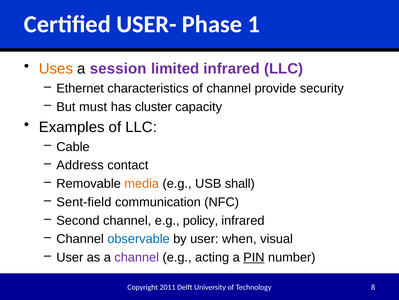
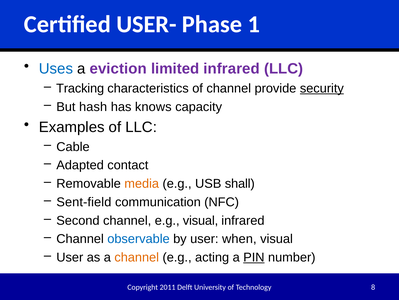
Uses colour: orange -> blue
session: session -> eviction
Ethernet: Ethernet -> Tracking
security underline: none -> present
must: must -> hash
cluster: cluster -> knows
Address: Address -> Adapted
e.g policy: policy -> visual
channel at (137, 257) colour: purple -> orange
